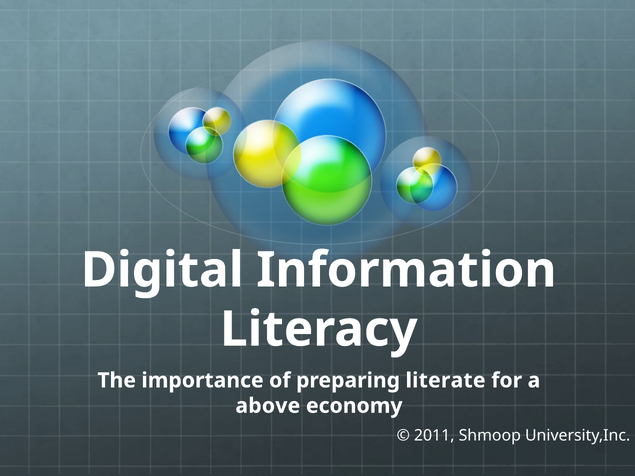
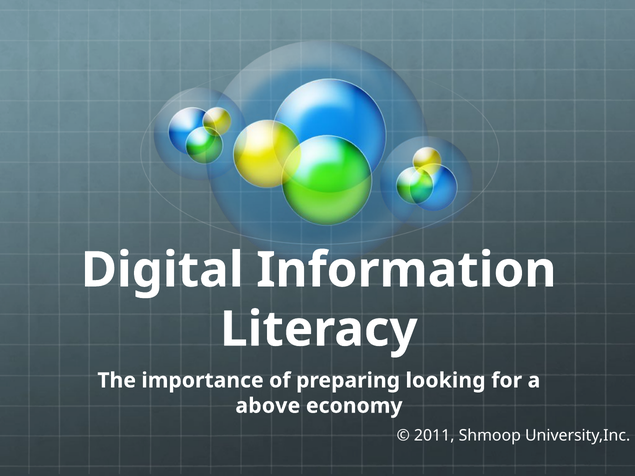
literate: literate -> looking
